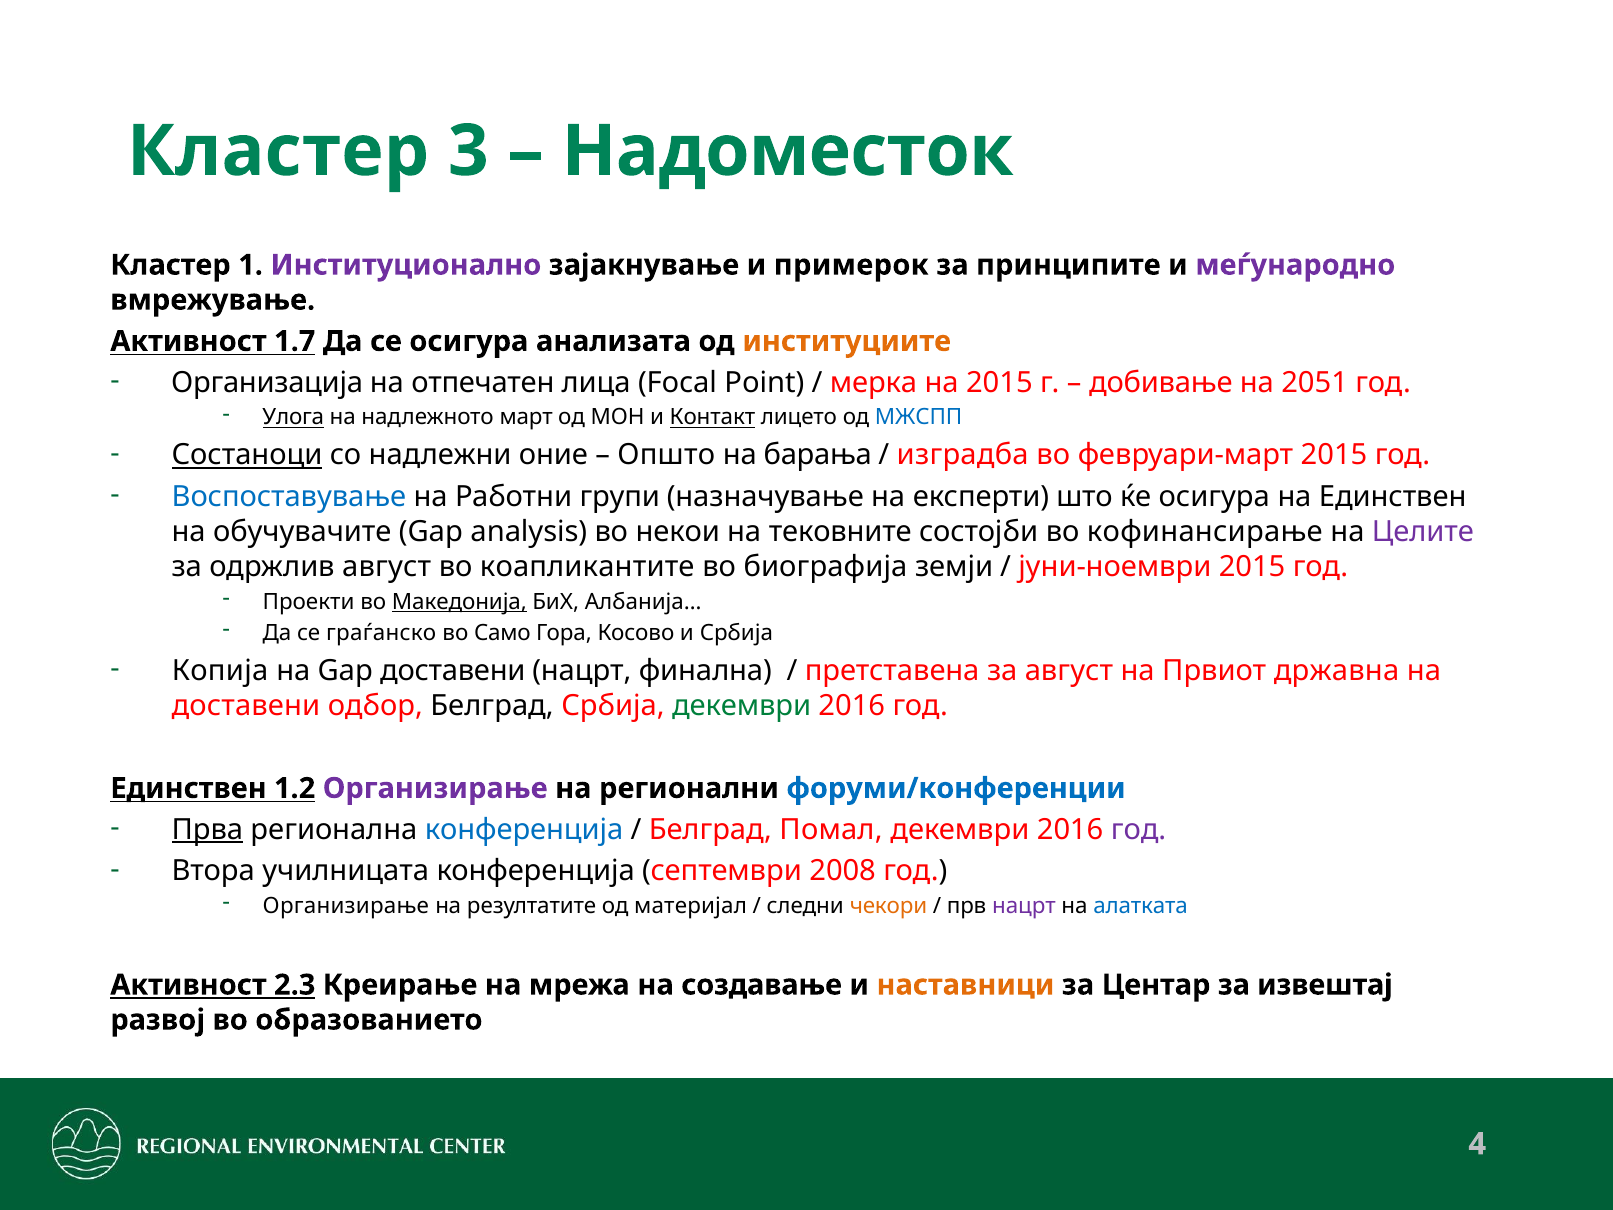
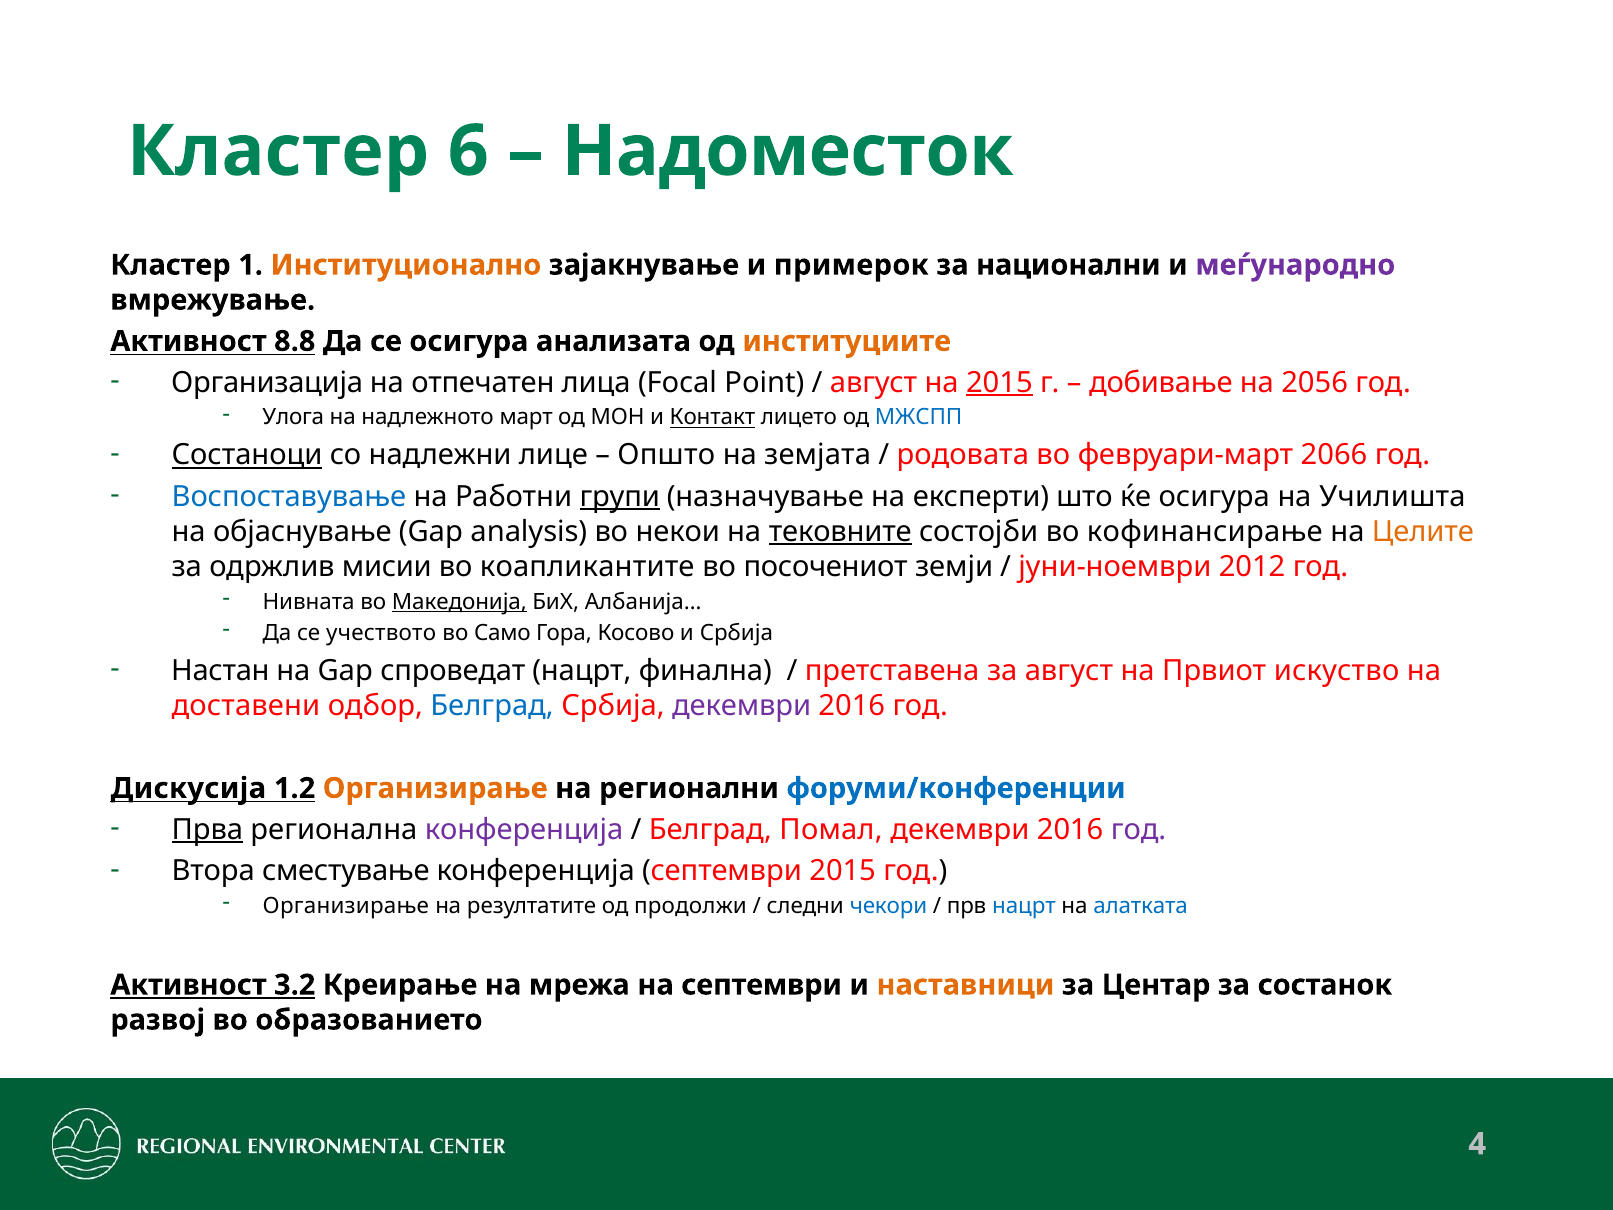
3: 3 -> 6
Институционално colour: purple -> orange
принципите: принципите -> национални
1.7: 1.7 -> 8.8
мерка at (874, 383): мерка -> август
2015 at (999, 383) underline: none -> present
2051: 2051 -> 2056
Улога underline: present -> none
оние: оние -> лице
барања: барања -> земјата
изградба: изградба -> родовата
февруари-март 2015: 2015 -> 2066
групи underline: none -> present
на Единствен: Единствен -> Училишта
обучувачите: обучувачите -> објаснување
тековните underline: none -> present
Целите colour: purple -> orange
одржлив август: август -> мисии
биографија: биографија -> посочениот
јуни-ноември 2015: 2015 -> 2012
Проекти: Проекти -> Нивната
граѓанско: граѓанско -> учеството
Копија: Копија -> Настан
Gap доставени: доставени -> спроведат
државна: државна -> искуство
Белград at (492, 706) colour: black -> blue
декември at (742, 706) colour: green -> purple
Единствен at (189, 788): Единствен -> Дискусија
Организирање at (435, 788) colour: purple -> orange
конференција at (524, 829) colour: blue -> purple
училницата: училницата -> сместување
септември 2008: 2008 -> 2015
материјал: материјал -> продолжи
чекори colour: orange -> blue
нацрт at (1024, 906) colour: purple -> blue
2.3: 2.3 -> 3.2
на создавање: создавање -> септември
извештај: извештај -> состанок
